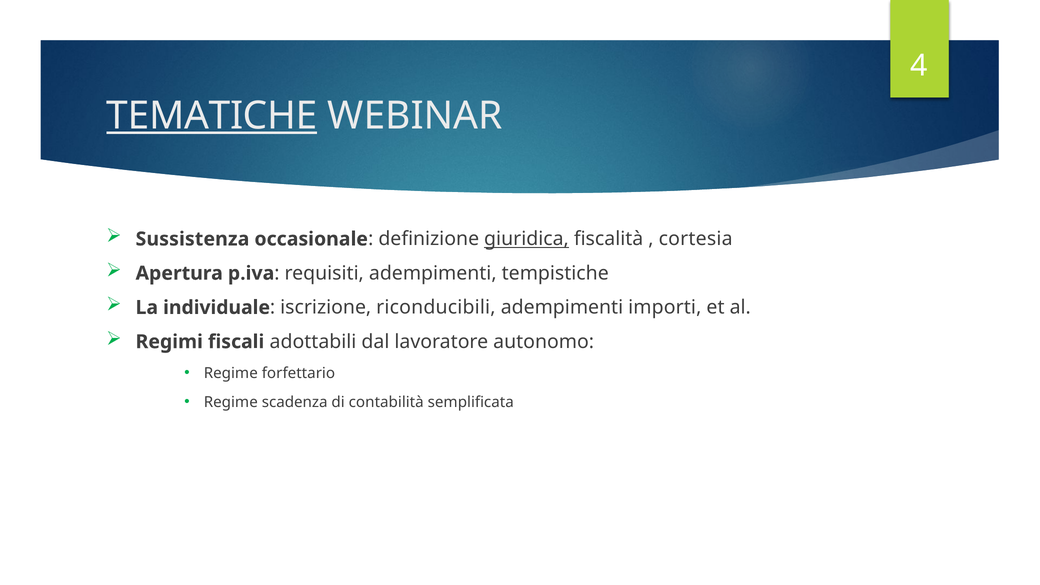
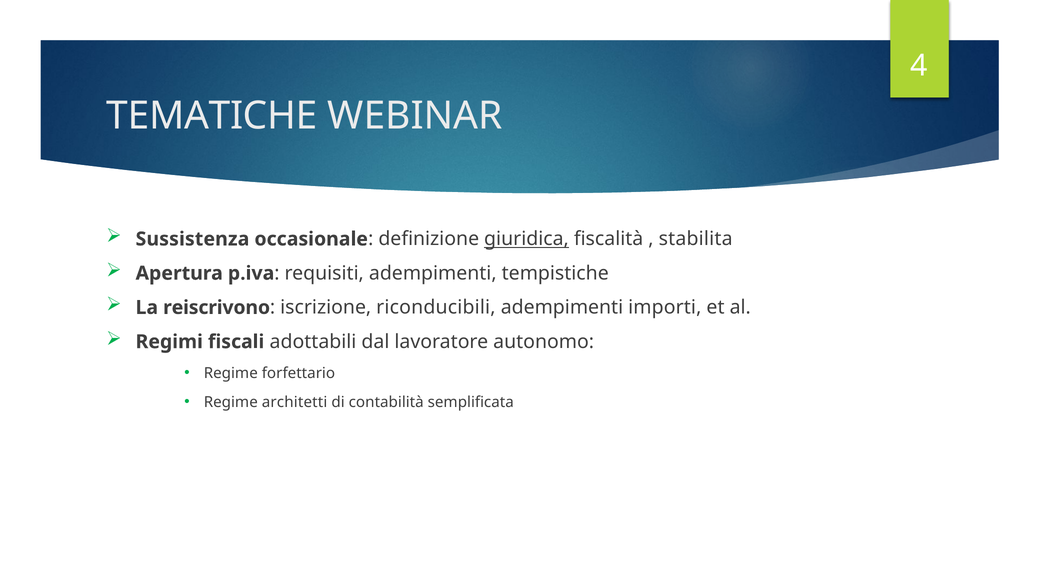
TEMATICHE underline: present -> none
cortesia: cortesia -> stabilita
individuale: individuale -> reiscrivono
scadenza: scadenza -> architetti
